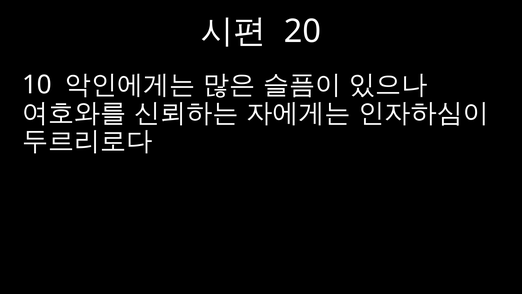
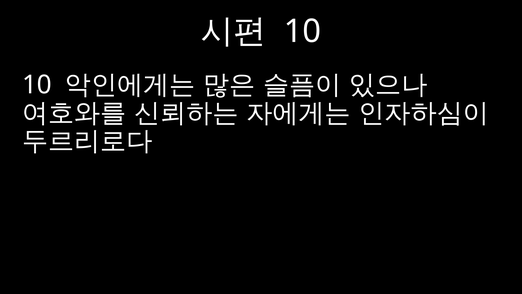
20 at (302, 31): 20 -> 10
